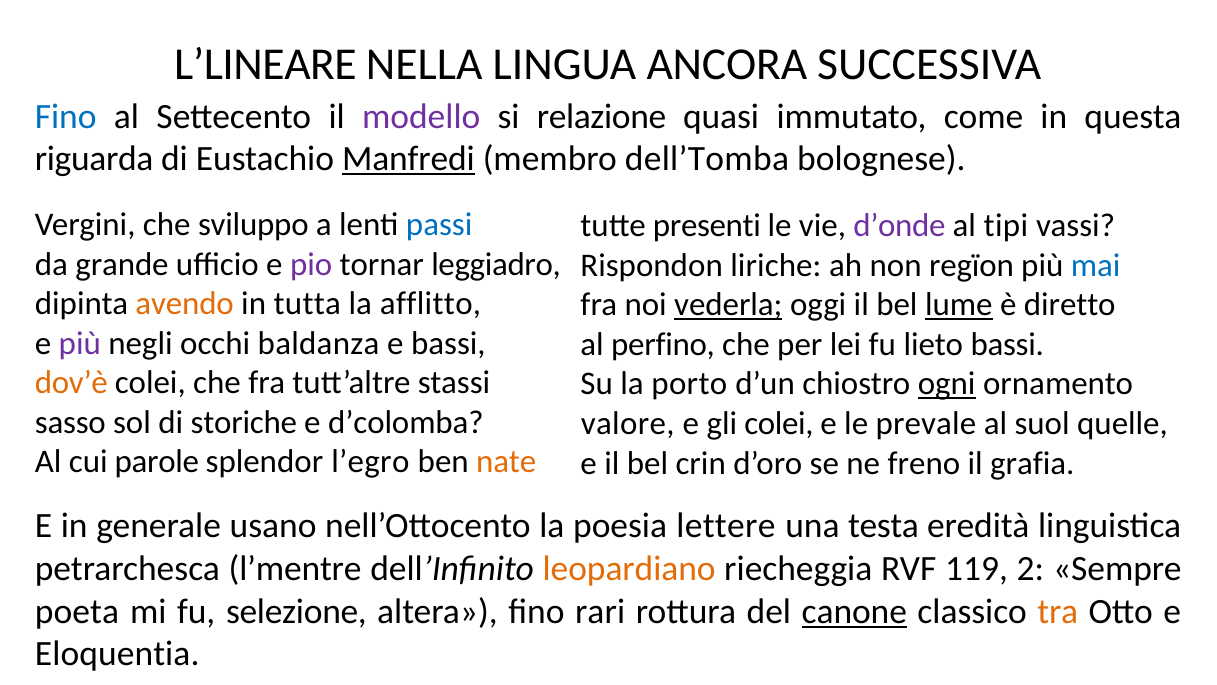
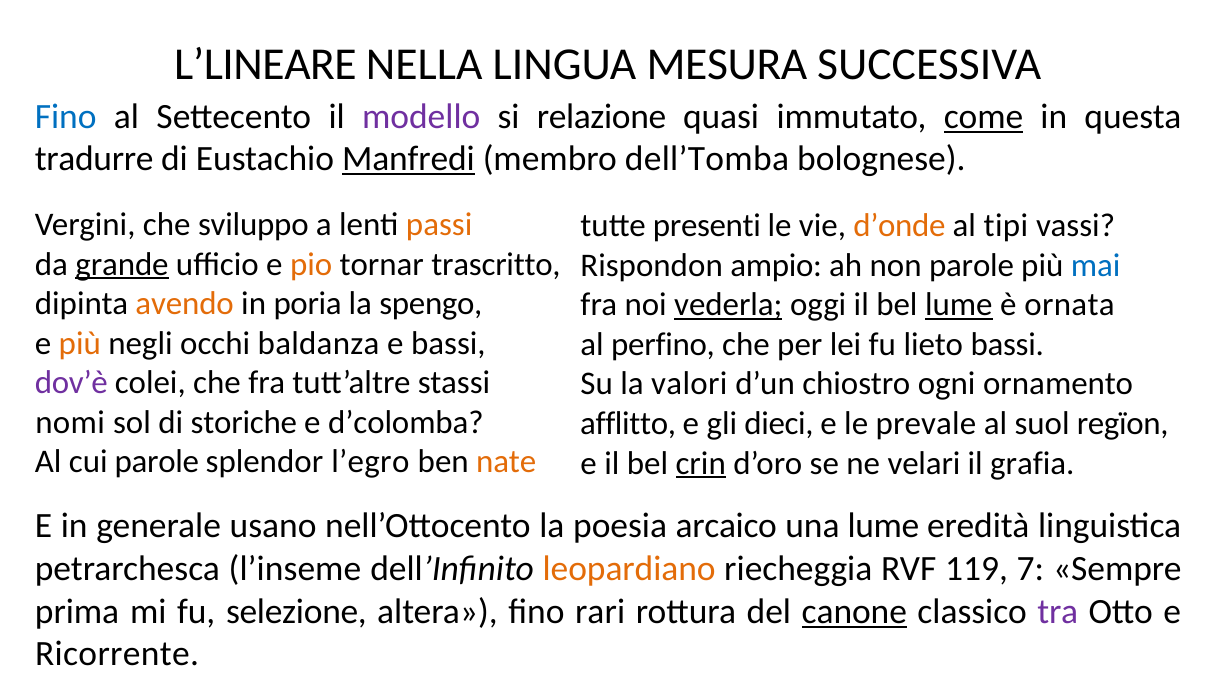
ANCORA: ANCORA -> MESURA
come underline: none -> present
riguarda: riguarda -> tradurre
passi colour: blue -> orange
d’onde colour: purple -> orange
grande underline: none -> present
pio colour: purple -> orange
leggiadro: leggiadro -> trascritto
liriche: liriche -> ampio
non regïon: regïon -> parole
tutta: tutta -> poria
afflitto: afflitto -> spengo
diretto: diretto -> ornata
più at (80, 343) colour: purple -> orange
dov’è colour: orange -> purple
porto: porto -> valori
ogni underline: present -> none
sasso: sasso -> nomi
valore: valore -> afflitto
gli colei: colei -> dieci
quelle: quelle -> regïon
crin underline: none -> present
freno: freno -> velari
lettere: lettere -> arcaico
una testa: testa -> lume
l’mentre: l’mentre -> l’inseme
2: 2 -> 7
poeta: poeta -> prima
tra colour: orange -> purple
Eloquentia: Eloquentia -> Ricorrente
